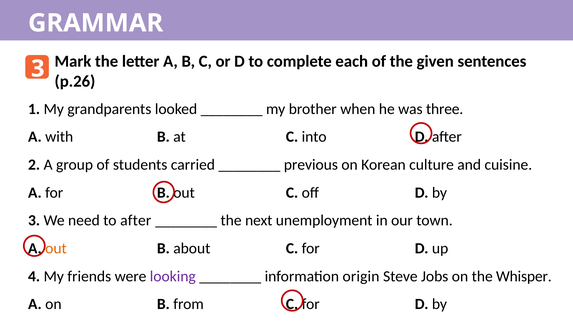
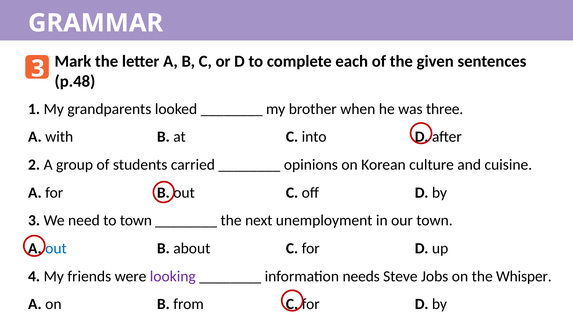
p.26: p.26 -> p.48
previous: previous -> opinions
to after: after -> town
out at (56, 249) colour: orange -> blue
origin: origin -> needs
